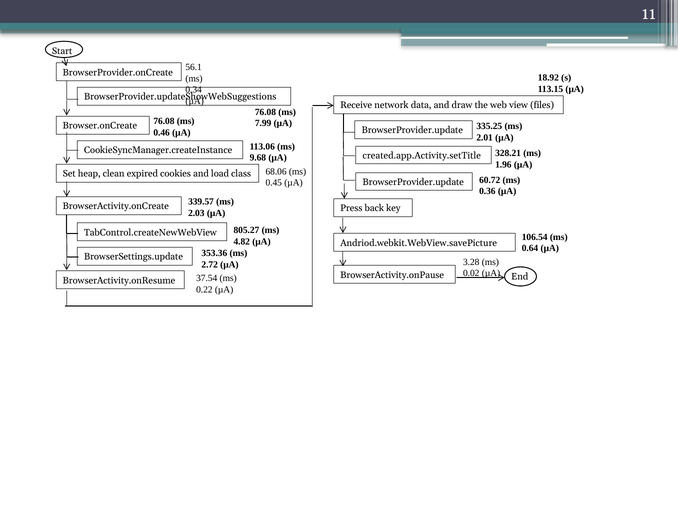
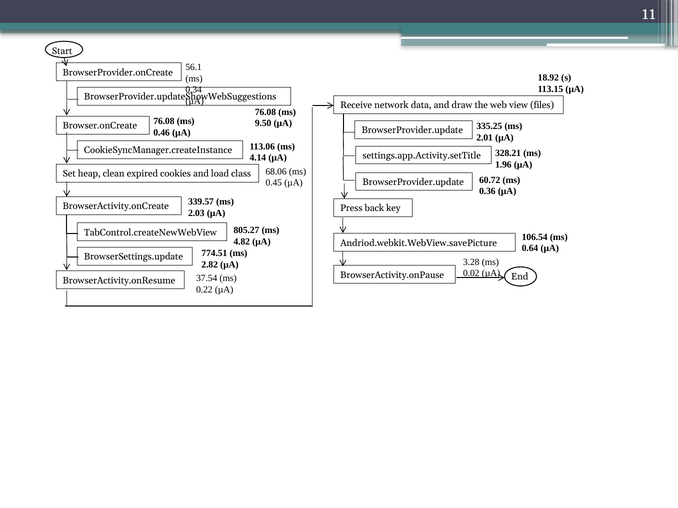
7.99: 7.99 -> 9.50
created.app.Activity.setTitle: created.app.Activity.setTitle -> settings.app.Activity.setTitle
9.68: 9.68 -> 4.14
353.36: 353.36 -> 774.51
2.72: 2.72 -> 2.82
